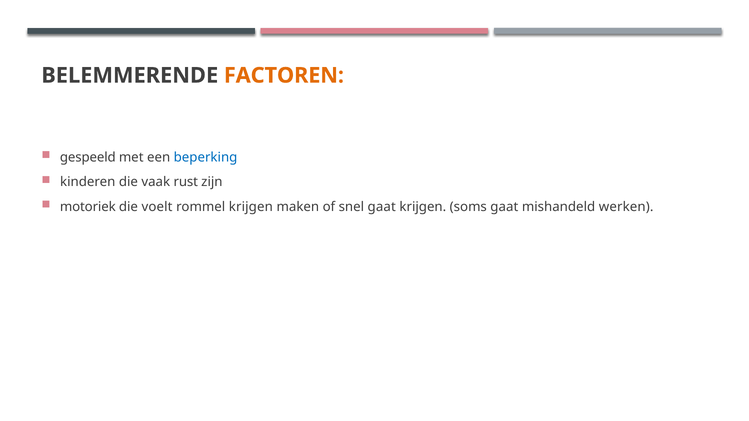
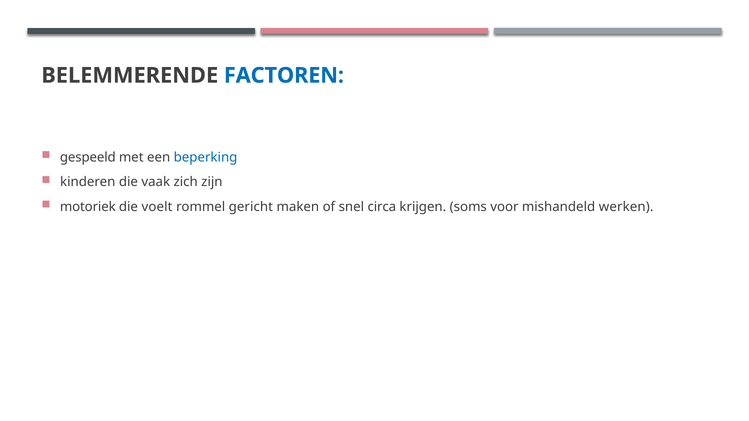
FACTOREN colour: orange -> blue
rust: rust -> zich
rommel krijgen: krijgen -> gericht
snel gaat: gaat -> circa
soms gaat: gaat -> voor
